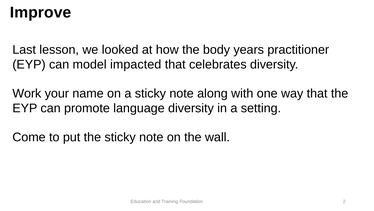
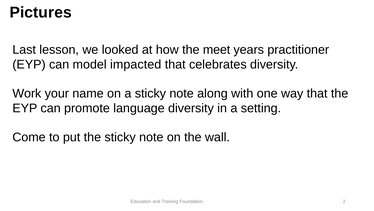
Improve: Improve -> Pictures
body: body -> meet
